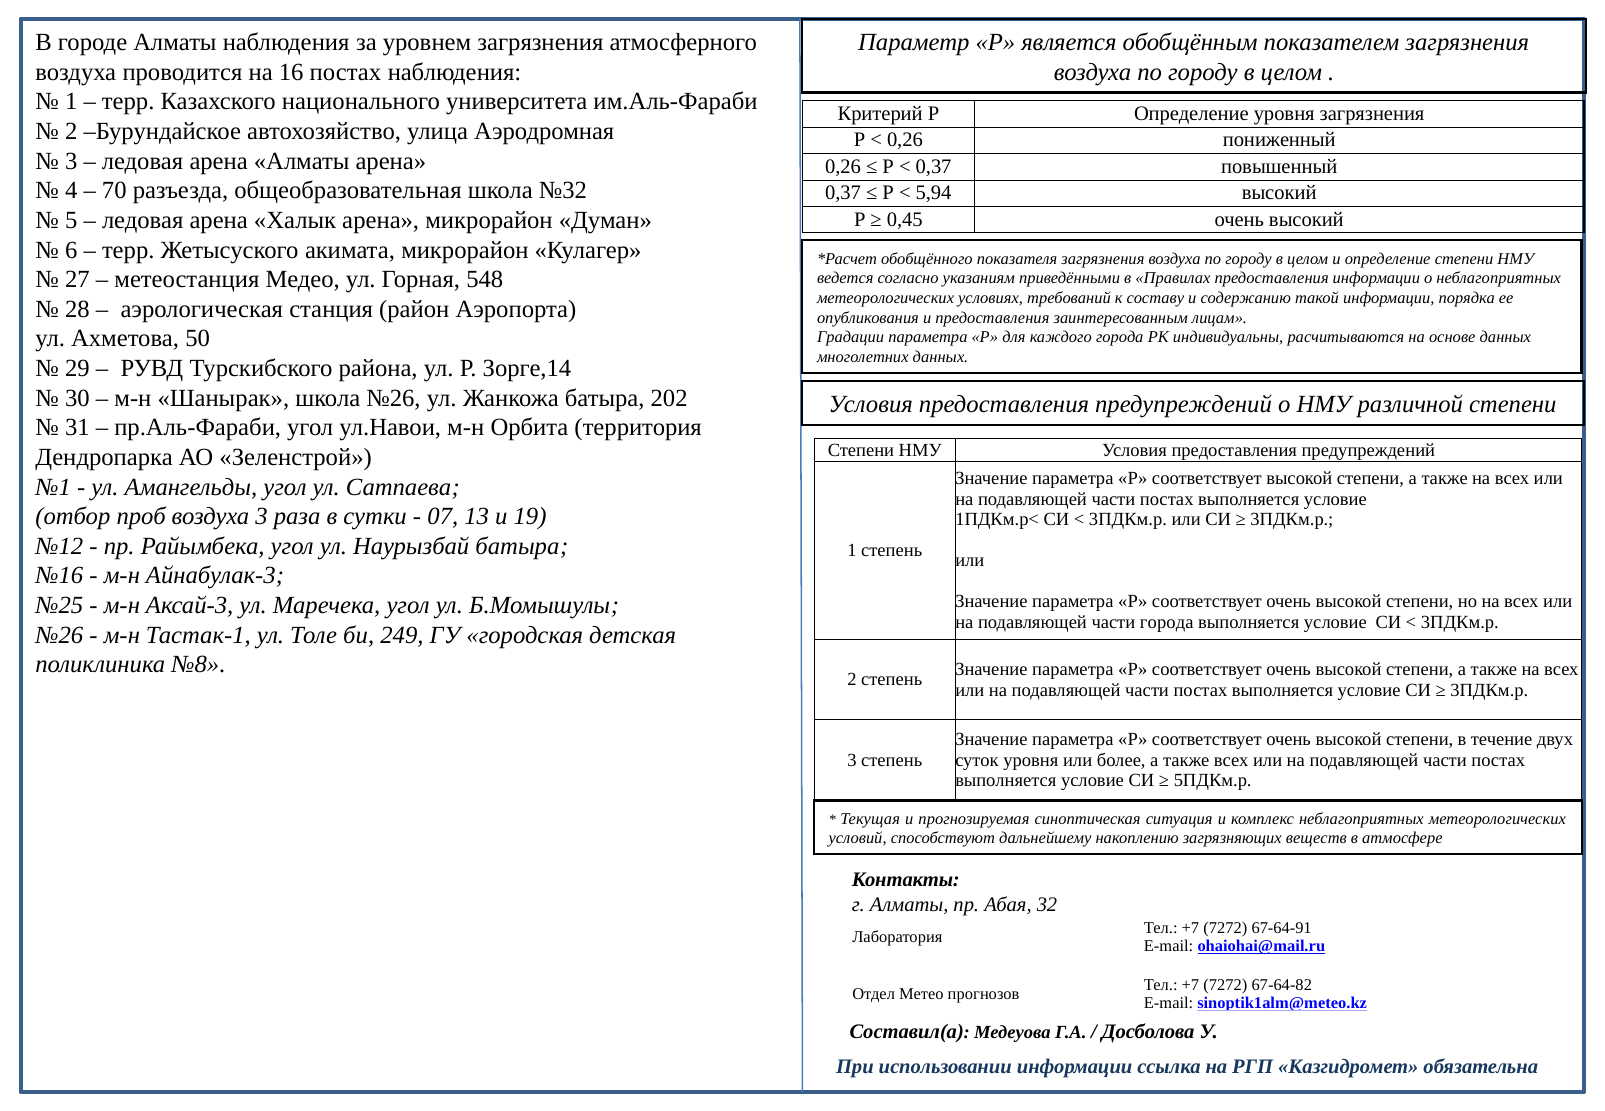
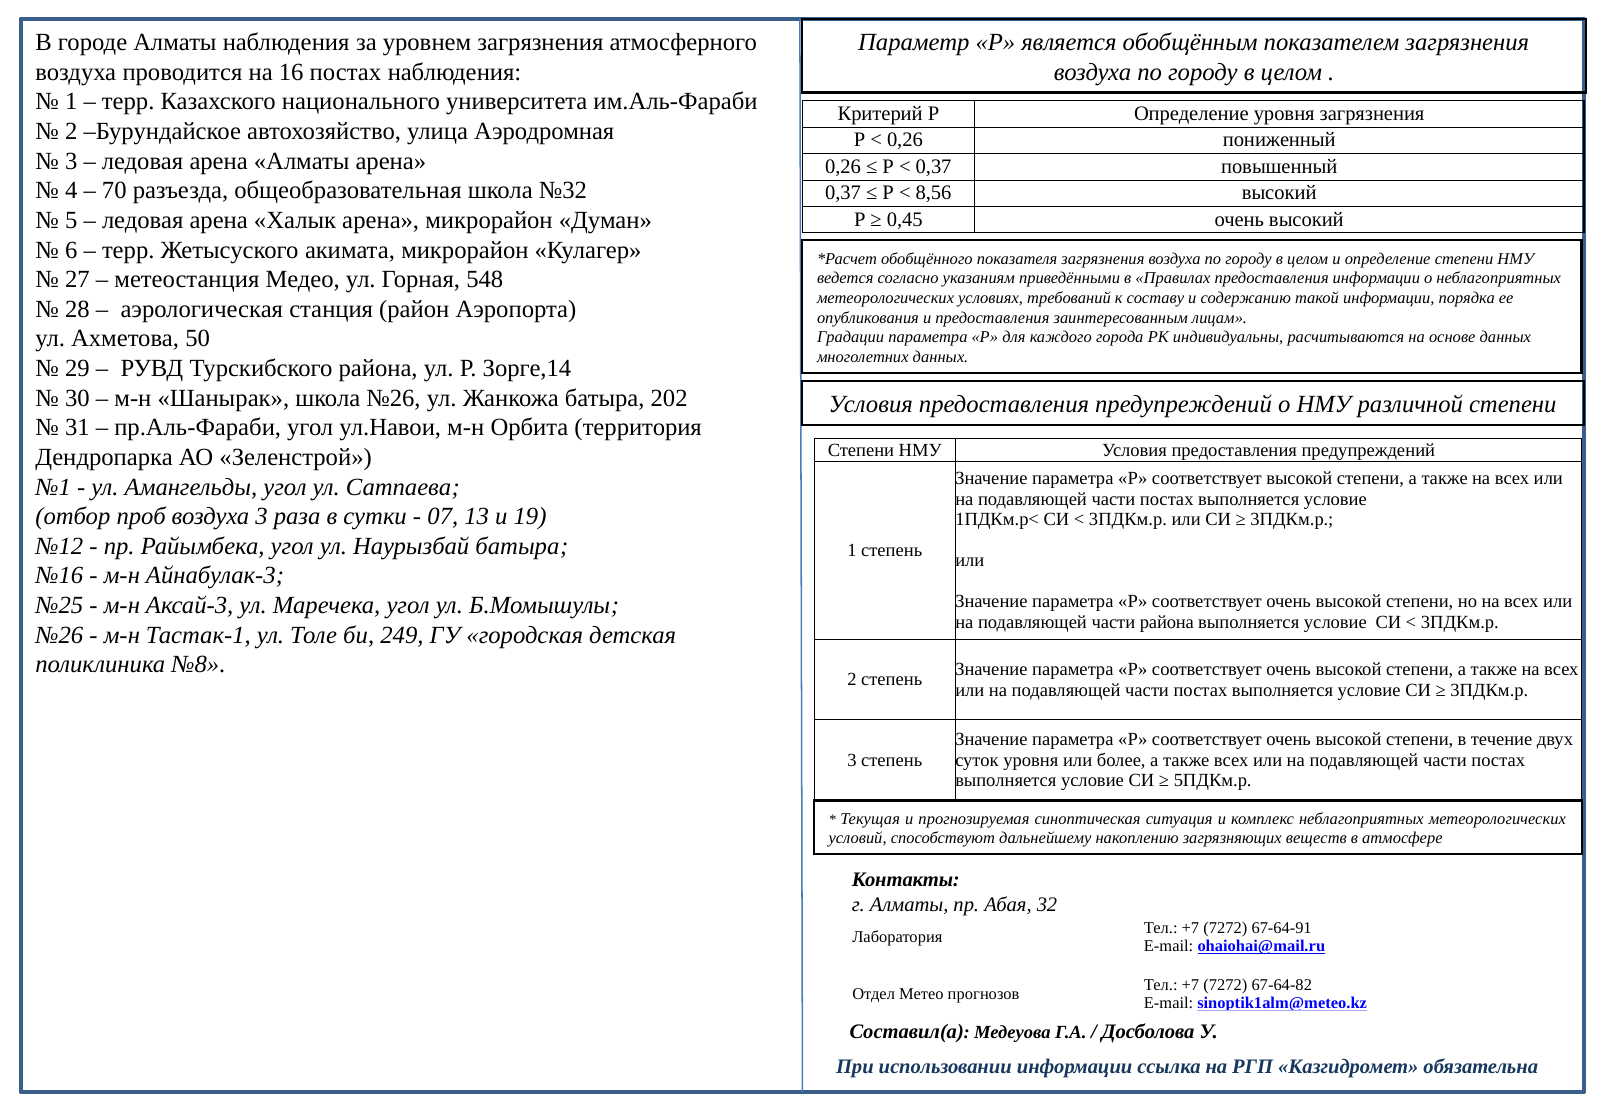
5,94: 5,94 -> 8,56
части города: города -> района
